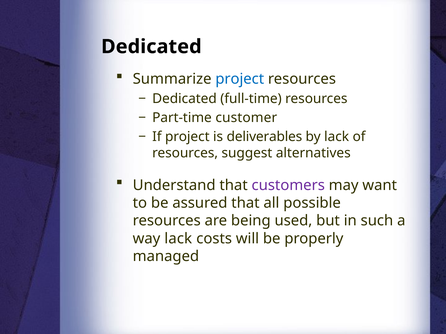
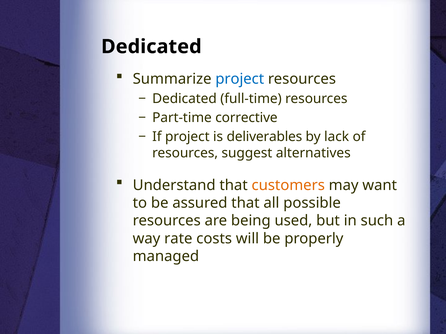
customer: customer -> corrective
customers colour: purple -> orange
way lack: lack -> rate
